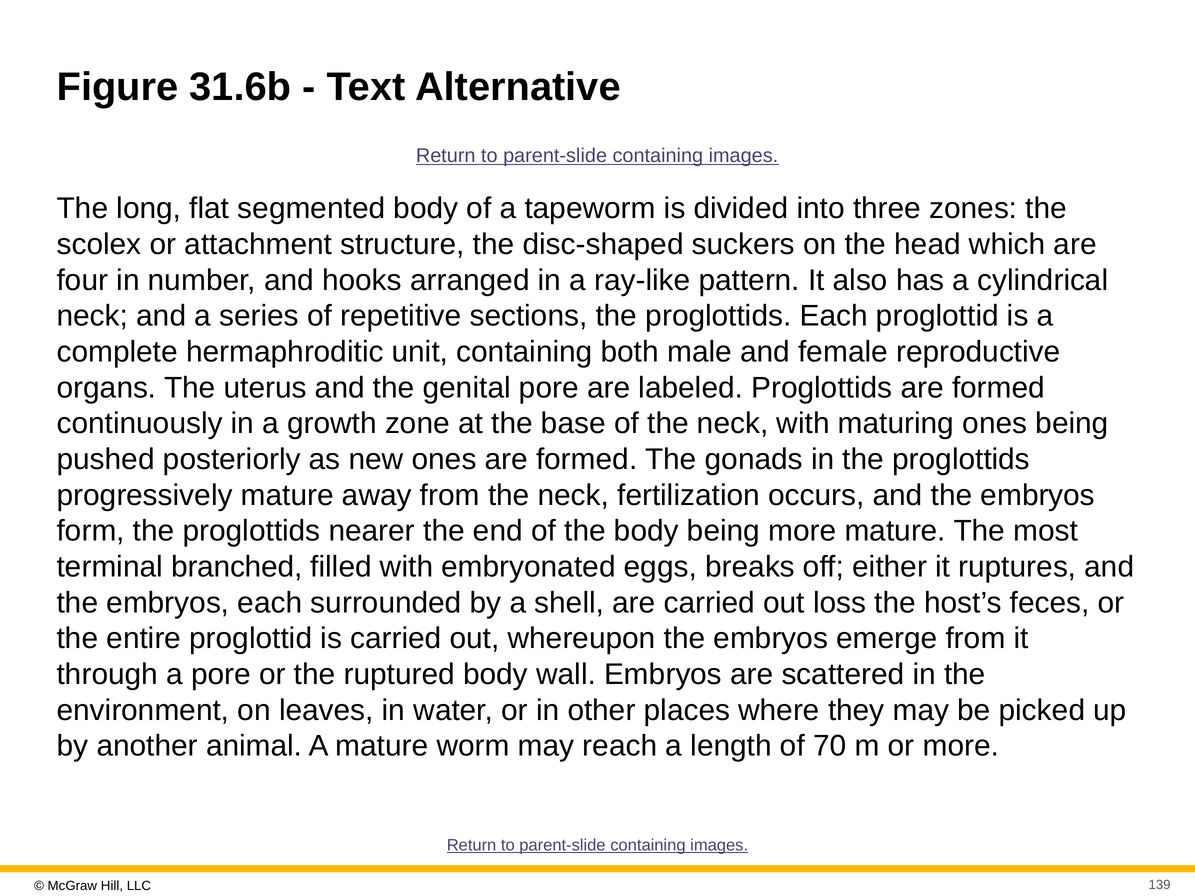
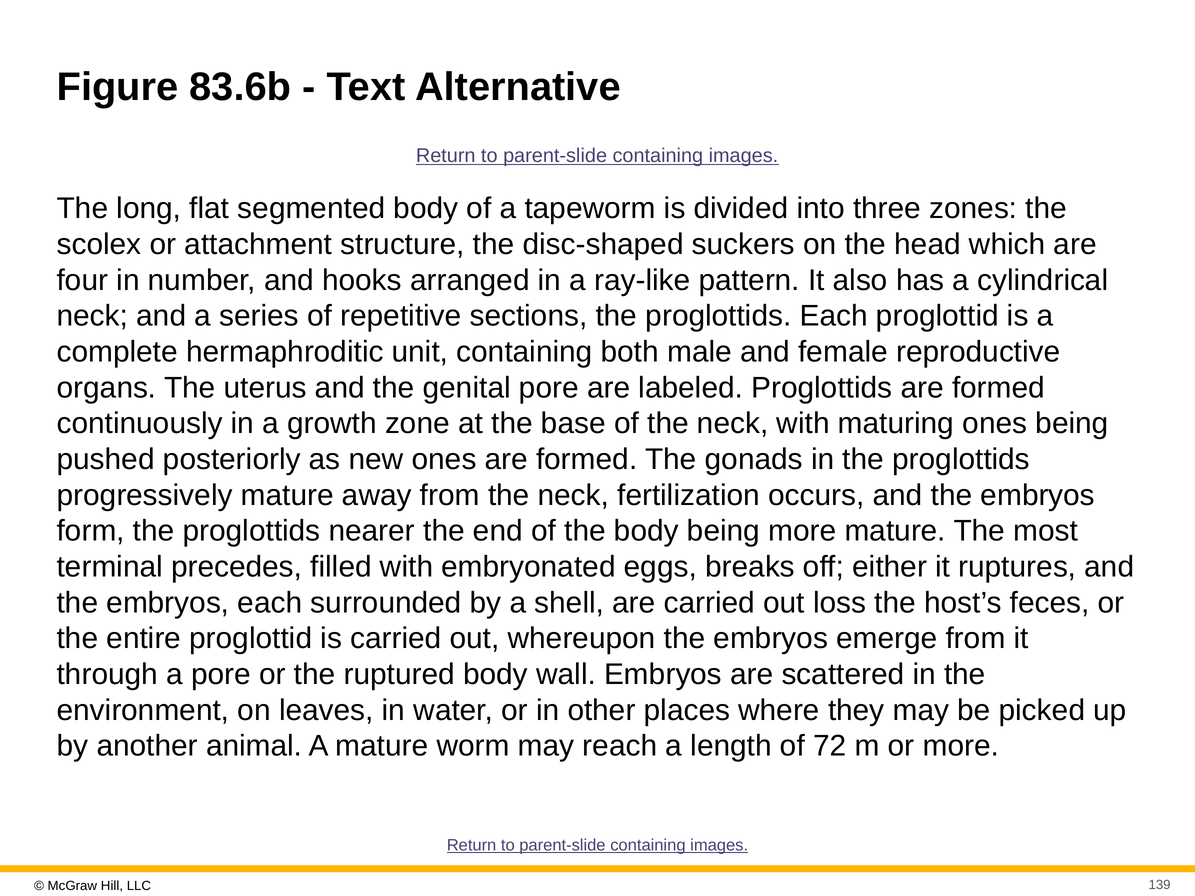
31.6b: 31.6b -> 83.6b
branched: branched -> precedes
70: 70 -> 72
